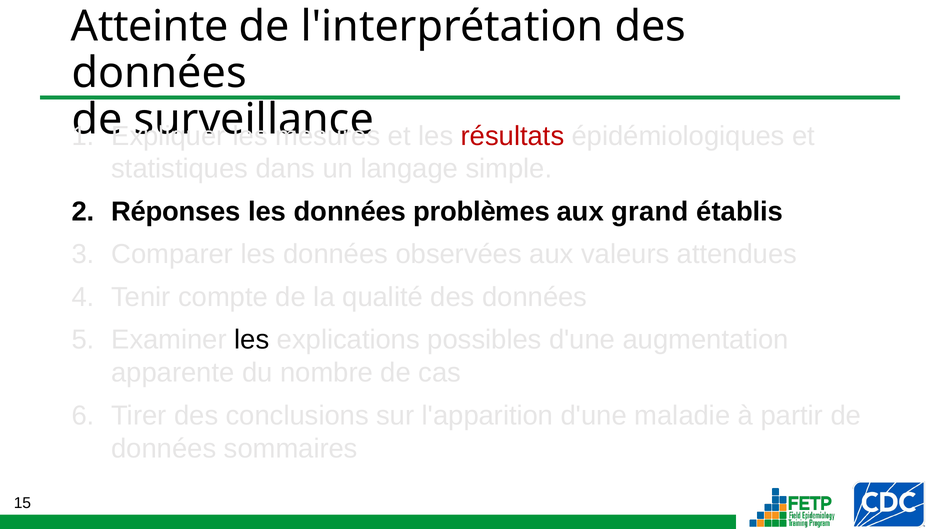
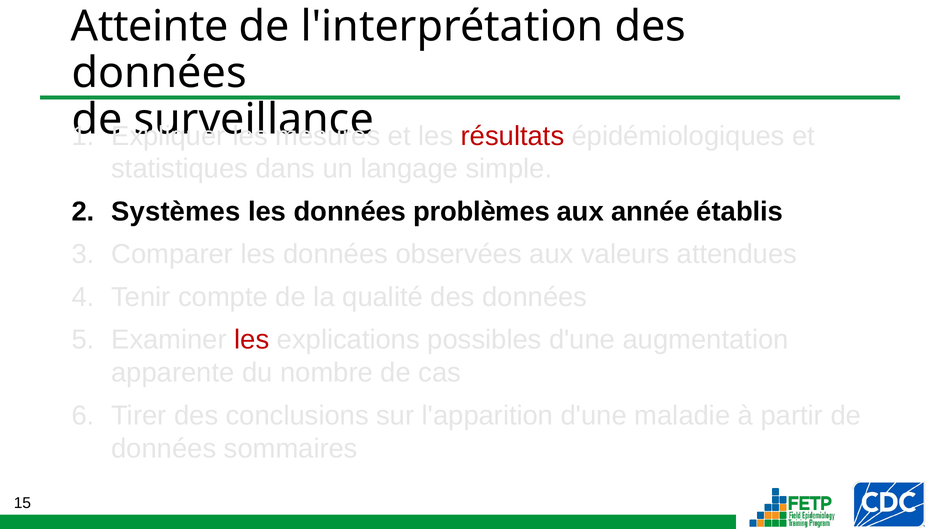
Réponses: Réponses -> Systèmes
grand: grand -> année
les at (252, 340) colour: black -> red
